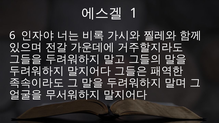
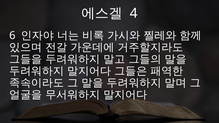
1: 1 -> 4
